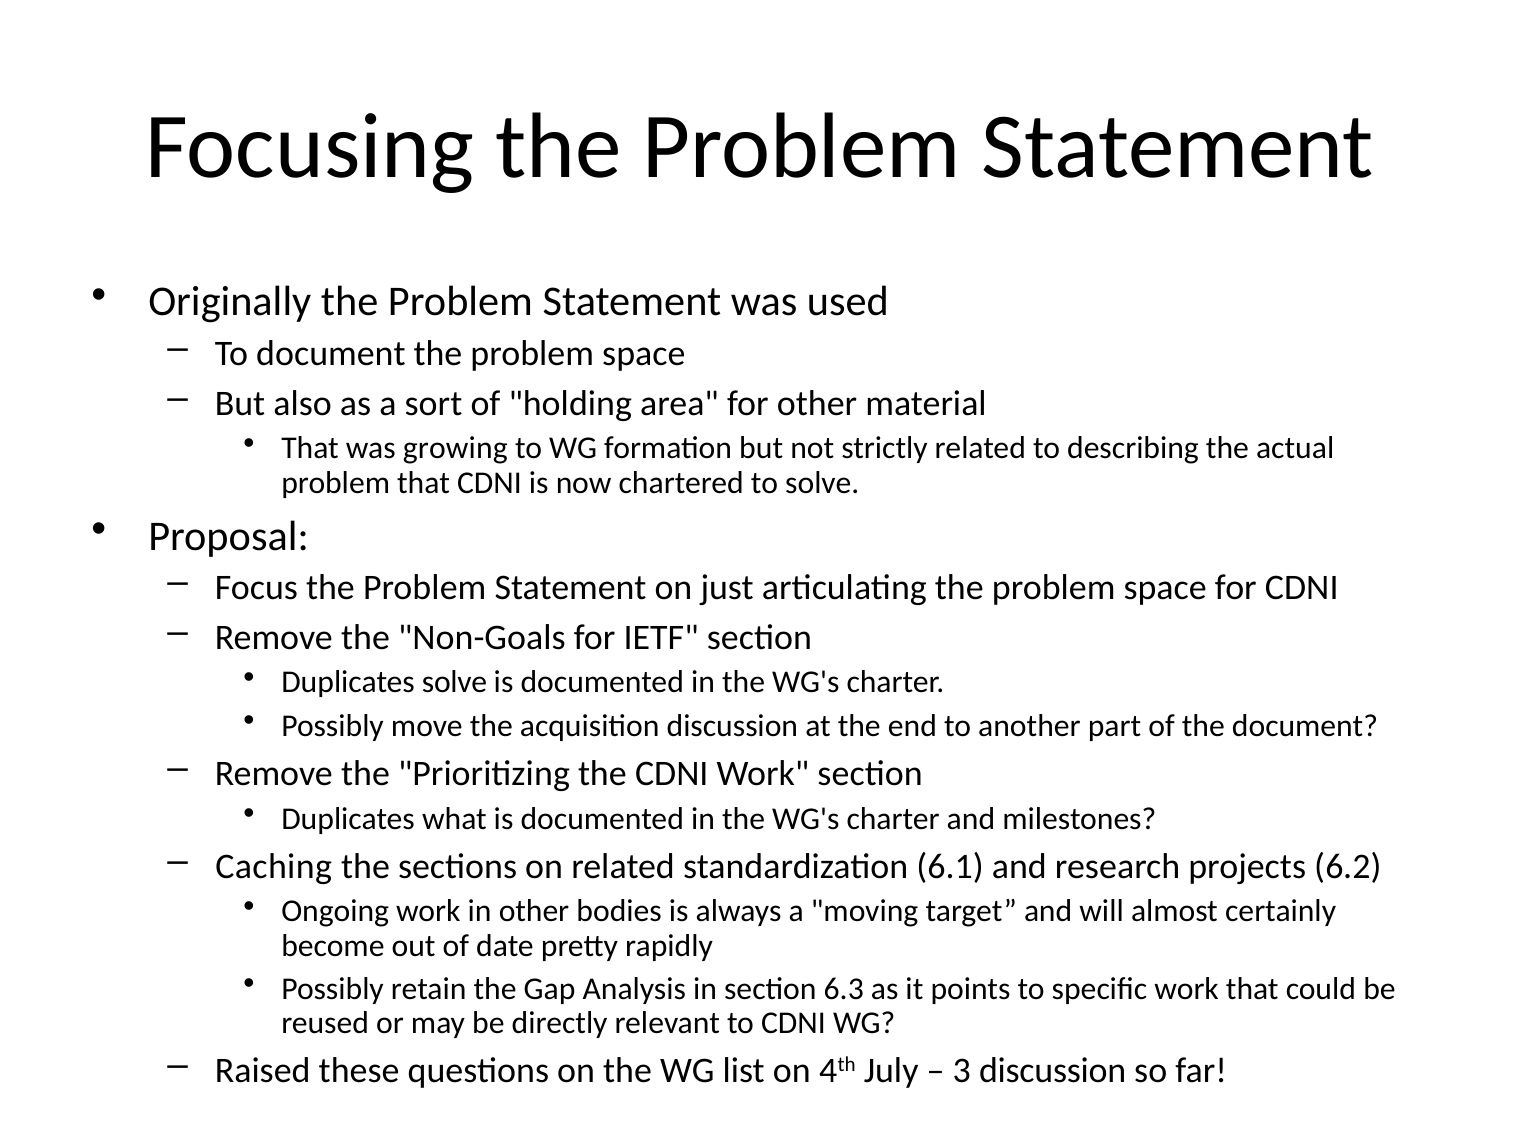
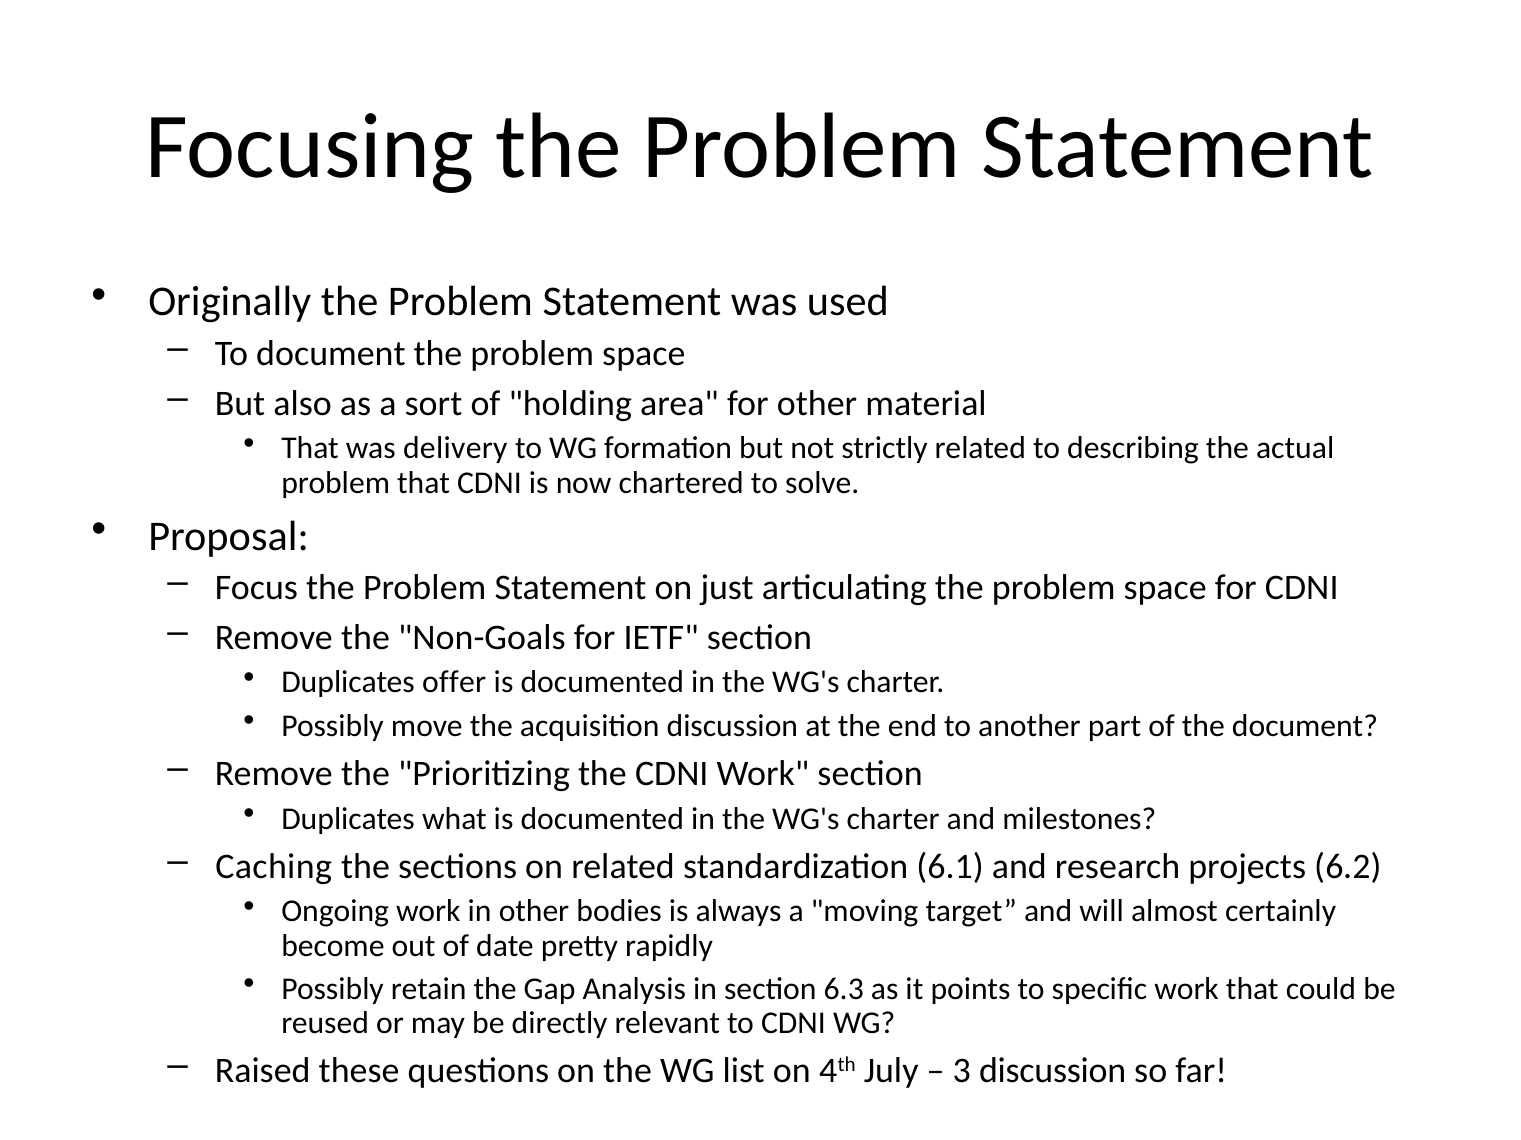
growing: growing -> delivery
Duplicates solve: solve -> offer
